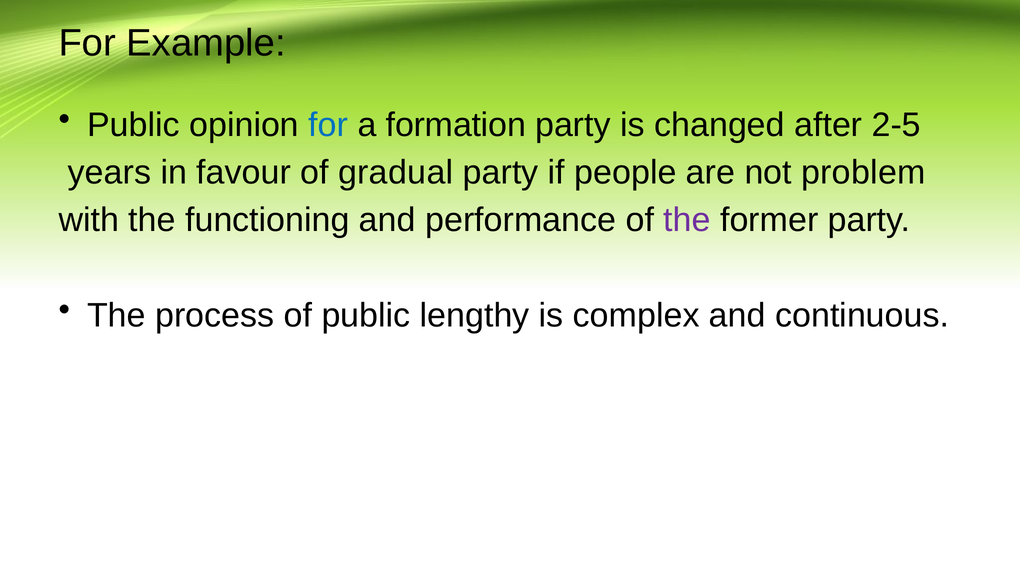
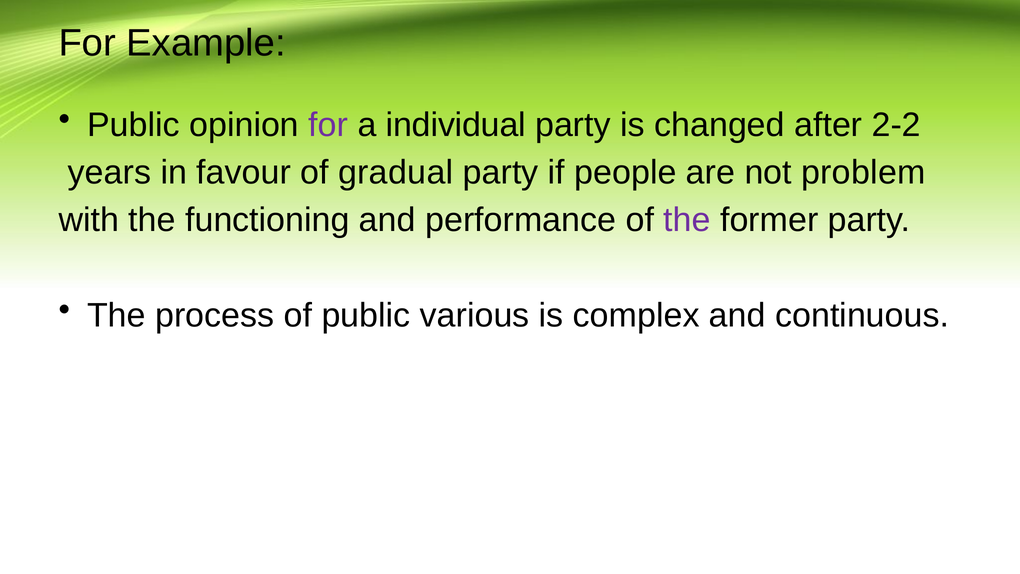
for at (328, 125) colour: blue -> purple
formation: formation -> individual
2-5: 2-5 -> 2-2
lengthy: lengthy -> various
